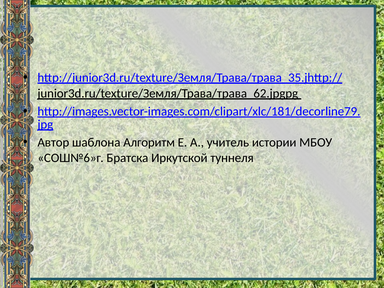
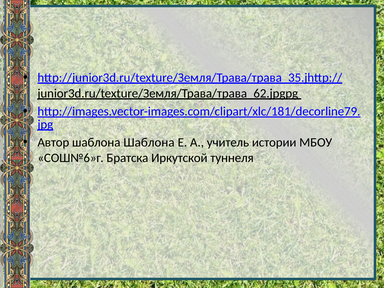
шаблона Алгоритм: Алгоритм -> Шаблона
